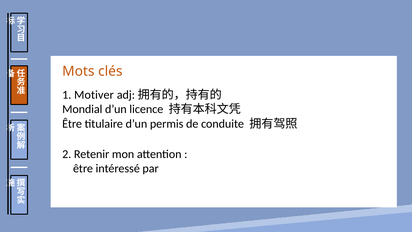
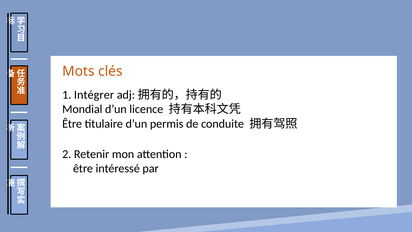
Motiver: Motiver -> Intégrer
